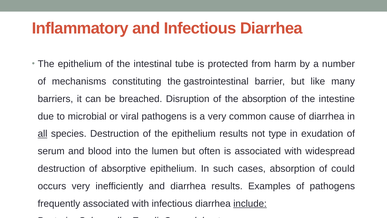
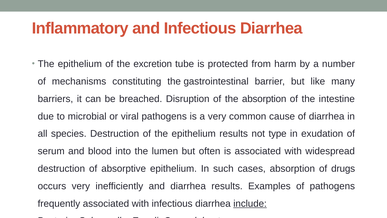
intestinal: intestinal -> excretion
all underline: present -> none
could: could -> drugs
